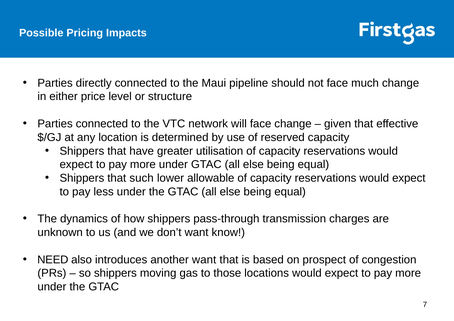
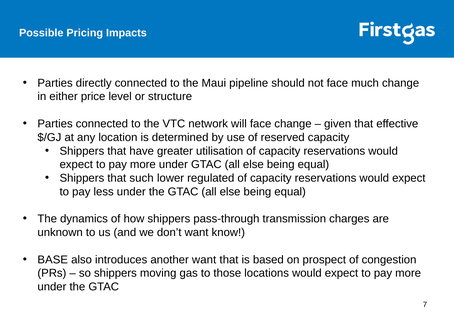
allowable: allowable -> regulated
NEED: NEED -> BASE
